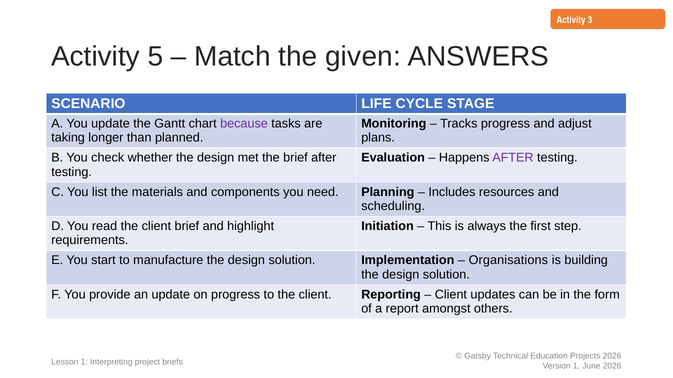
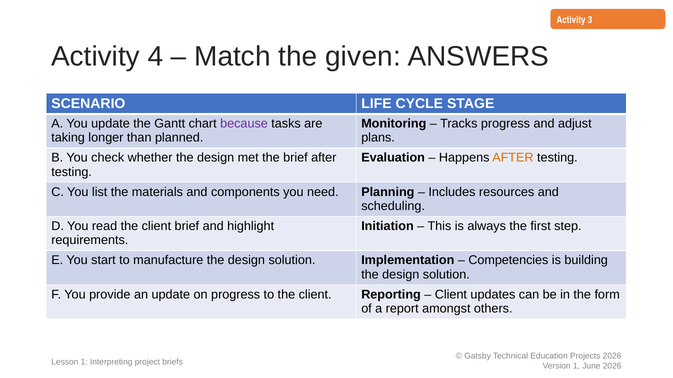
5: 5 -> 4
AFTER at (513, 158) colour: purple -> orange
Organisations: Organisations -> Competencies
